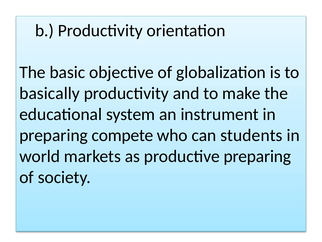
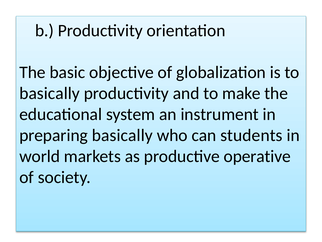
preparing compete: compete -> basically
productive preparing: preparing -> operative
